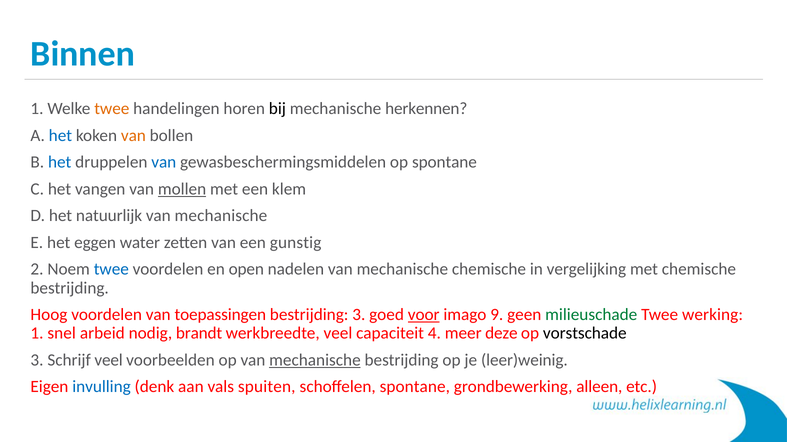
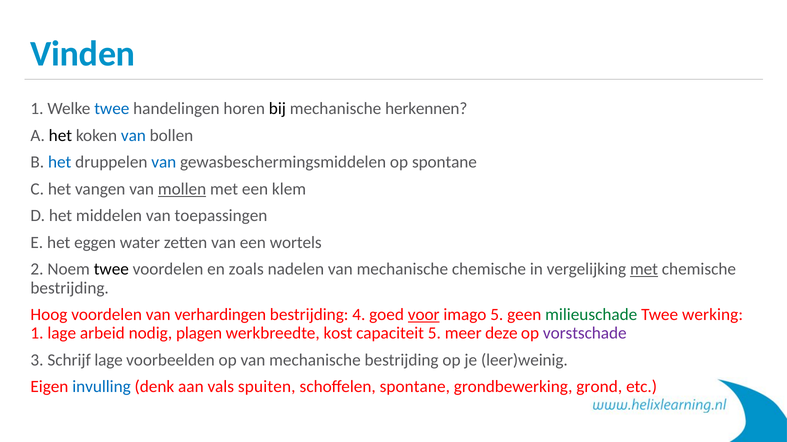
Binnen: Binnen -> Vinden
twee at (112, 109) colour: orange -> blue
het at (60, 136) colour: blue -> black
van at (133, 136) colour: orange -> blue
natuurlijk: natuurlijk -> middelen
mechanische at (221, 216): mechanische -> toepassingen
gunstig: gunstig -> wortels
twee at (111, 270) colour: blue -> black
open: open -> zoals
met at (644, 270) underline: none -> present
toepassingen: toepassingen -> verhardingen
bestrijding 3: 3 -> 4
imago 9: 9 -> 5
1 snel: snel -> lage
brandt: brandt -> plagen
werkbreedte veel: veel -> kost
capaciteit 4: 4 -> 5
vorstschade colour: black -> purple
Schrijf veel: veel -> lage
mechanische at (315, 361) underline: present -> none
alleen: alleen -> grond
